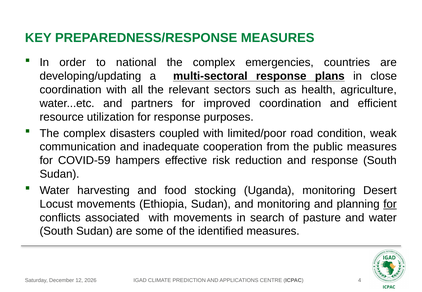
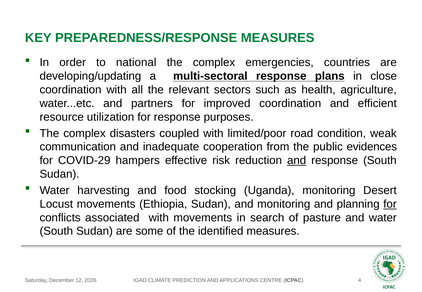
public measures: measures -> evidences
COVID-59: COVID-59 -> COVID-29
and at (297, 161) underline: none -> present
